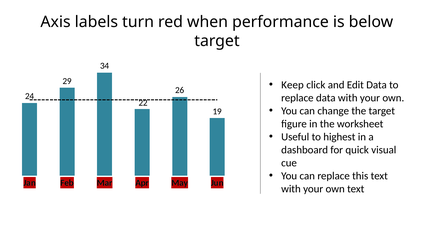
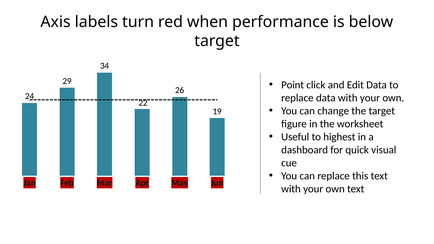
Keep: Keep -> Point
